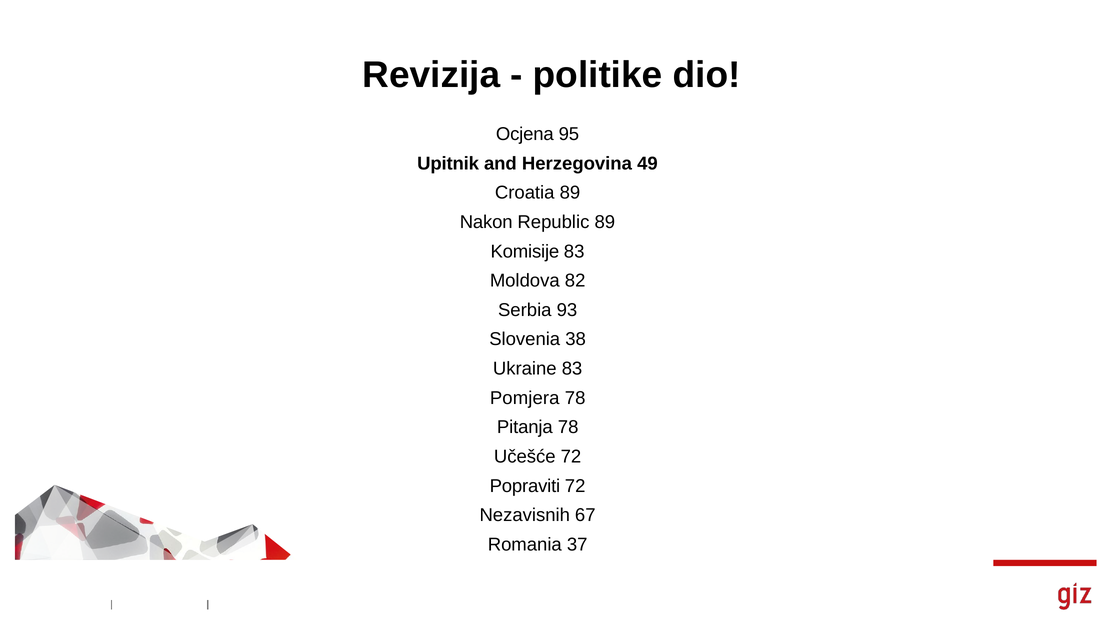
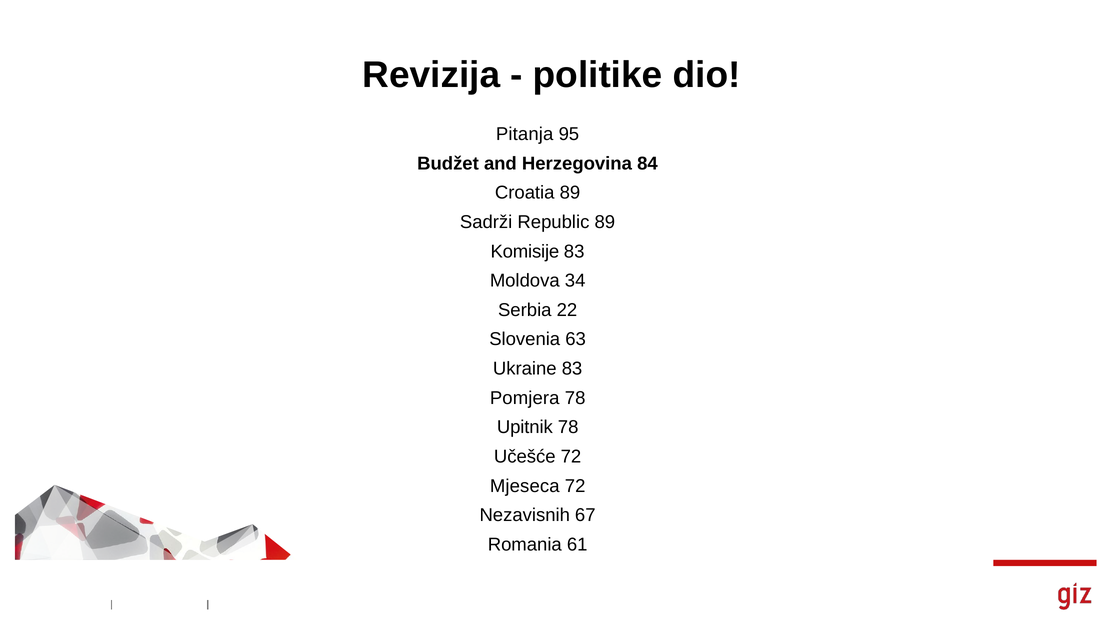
Ocjena: Ocjena -> Pitanja
Upitnik: Upitnik -> Budžet
49: 49 -> 84
Nakon: Nakon -> Sadrži
82: 82 -> 34
93: 93 -> 22
38: 38 -> 63
Pitanja: Pitanja -> Upitnik
Popraviti: Popraviti -> Mjeseca
37: 37 -> 61
